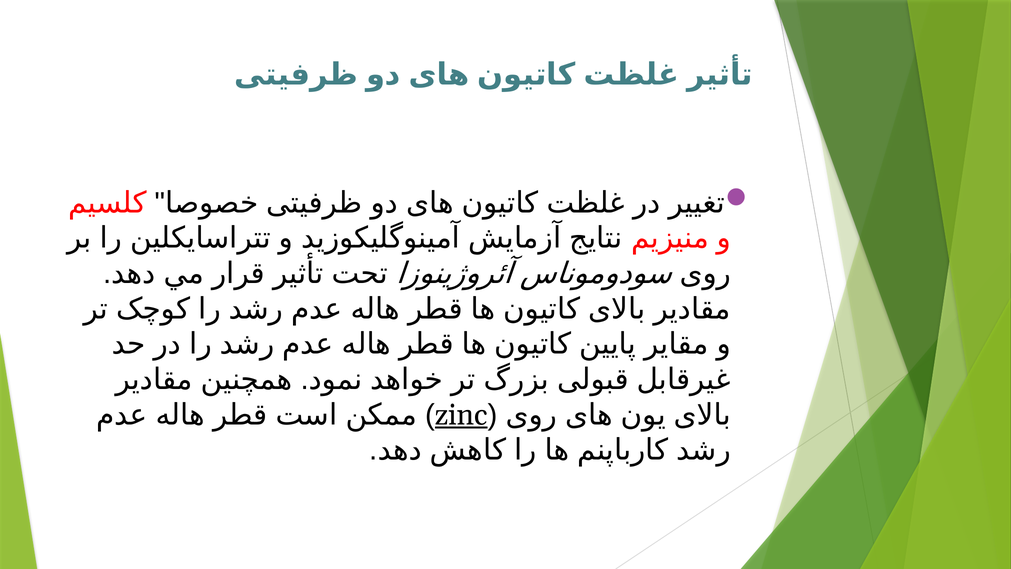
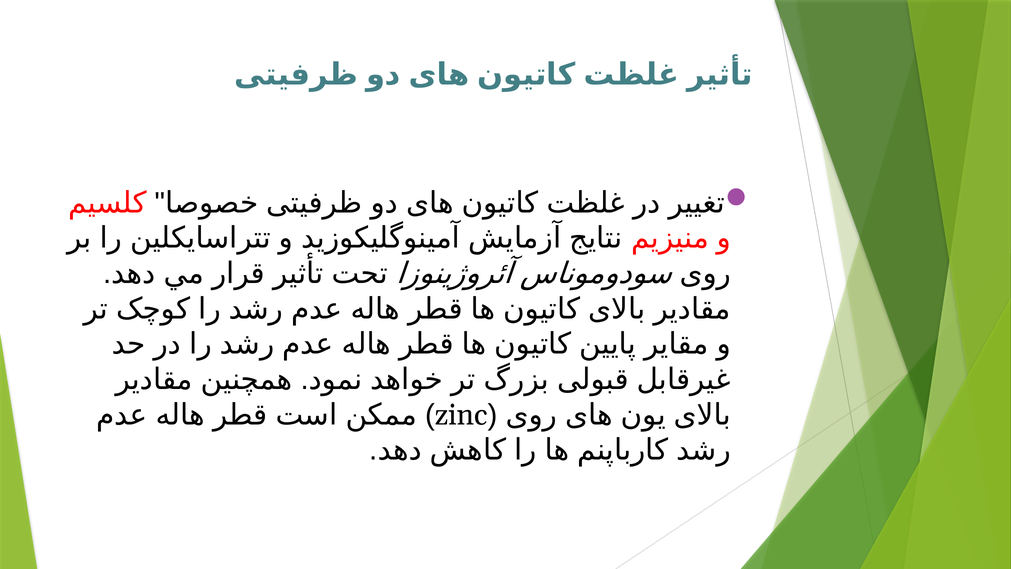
zinc underline: present -> none
